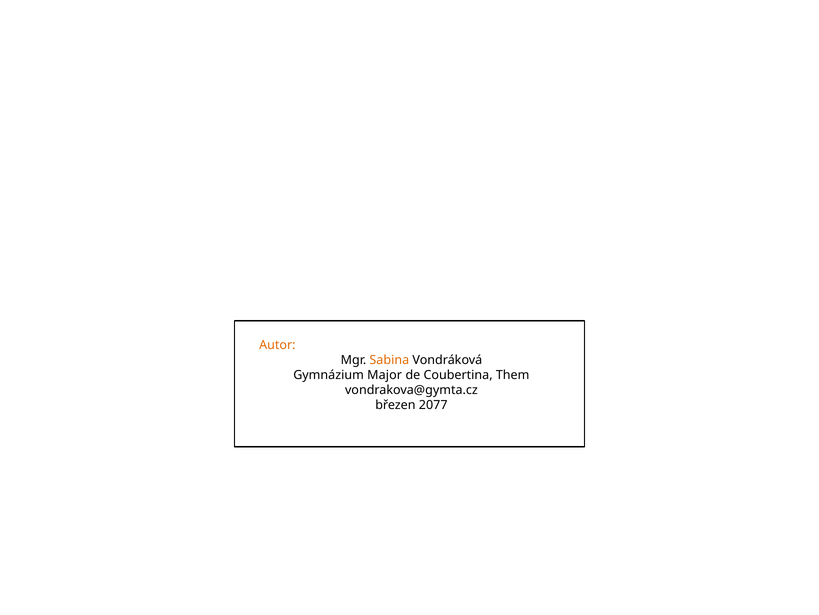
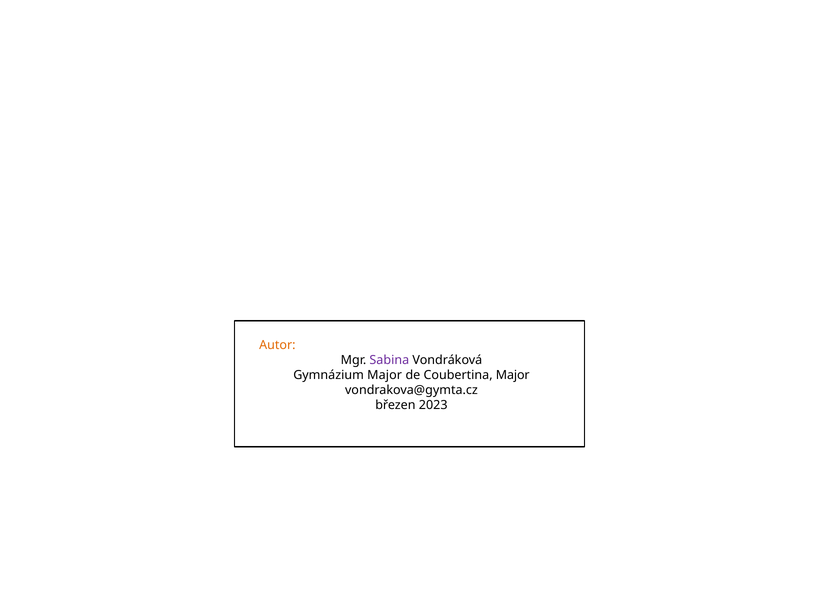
Sabina colour: orange -> purple
Coubertina Them: Them -> Major
2077: 2077 -> 2023
